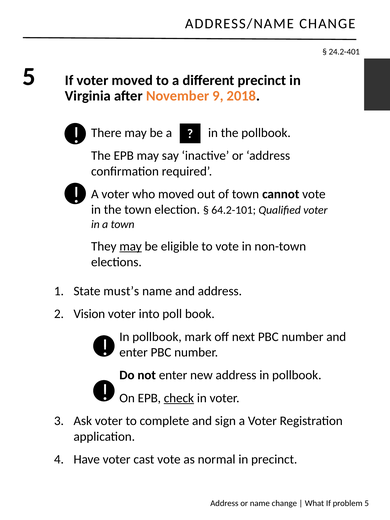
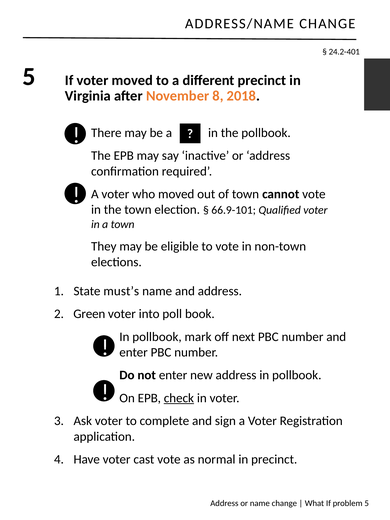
9: 9 -> 8
64.2-101: 64.2-101 -> 66.9-101
may at (131, 246) underline: present -> none
Vision: Vision -> Green
